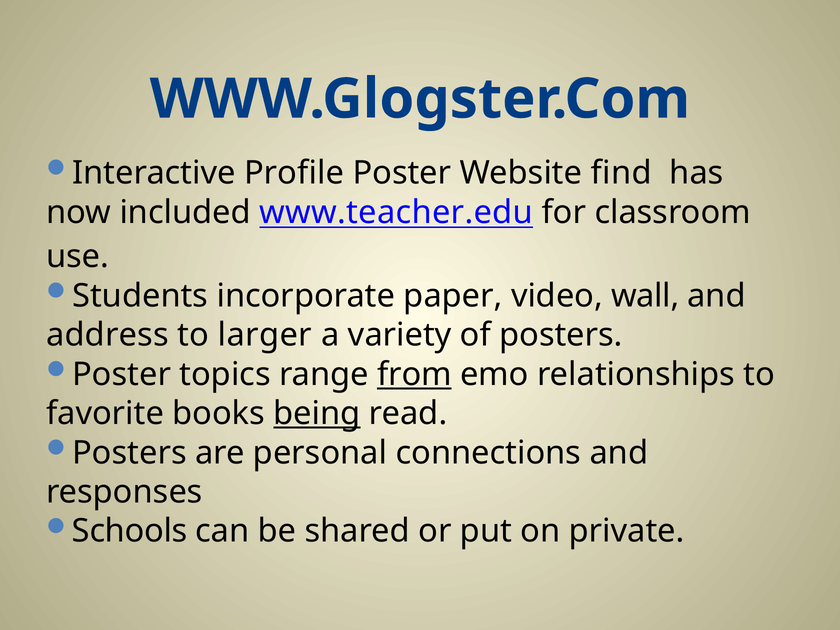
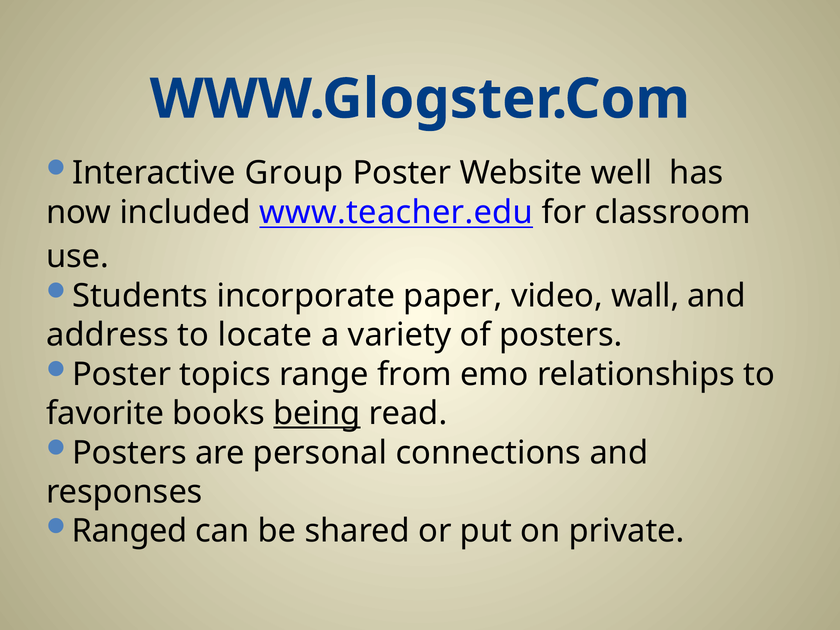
Profile: Profile -> Group
find: find -> well
larger: larger -> locate
from underline: present -> none
Schools: Schools -> Ranged
